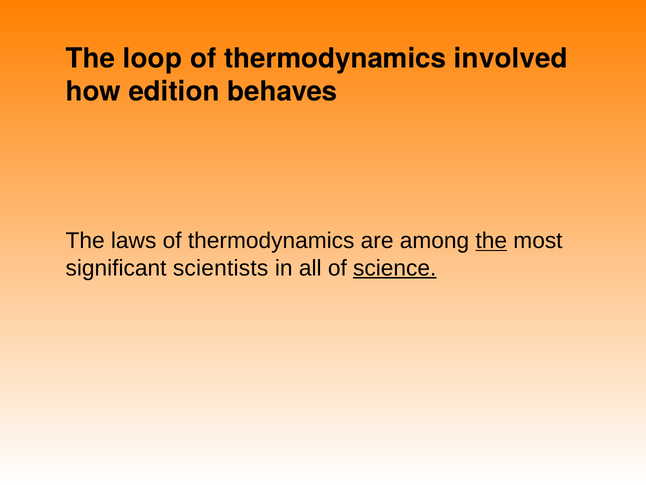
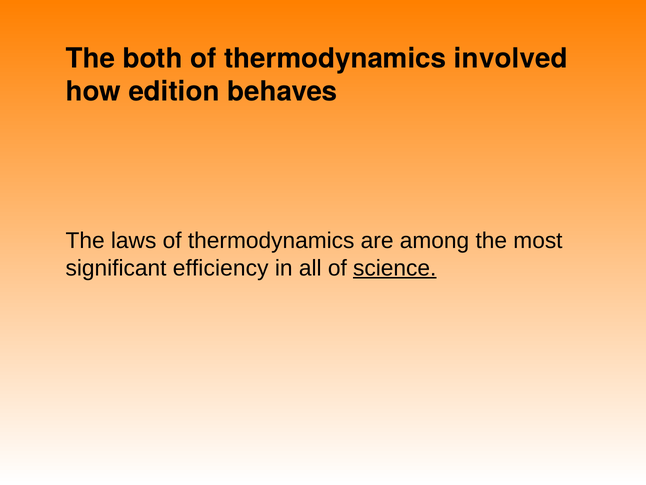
loop: loop -> both
the at (491, 241) underline: present -> none
scientists: scientists -> efficiency
